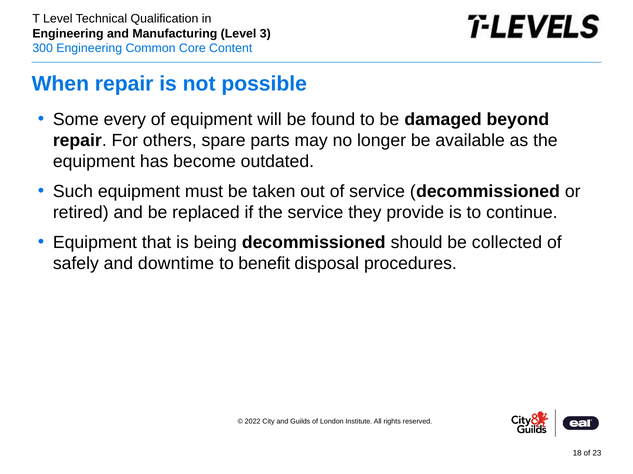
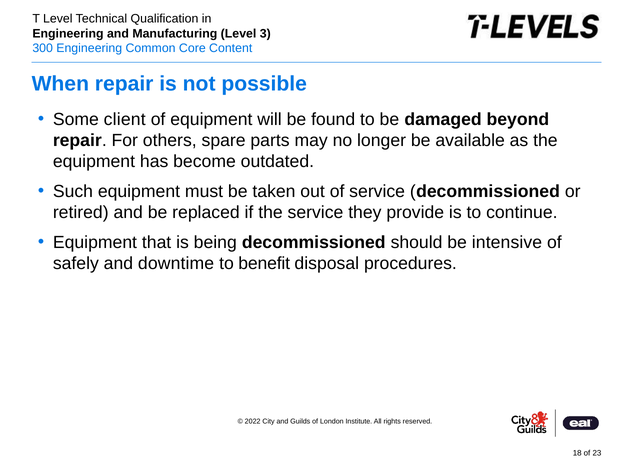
every: every -> client
collected: collected -> intensive
